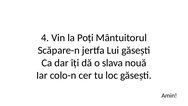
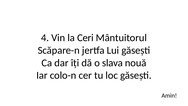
Poți: Poți -> Ceri
